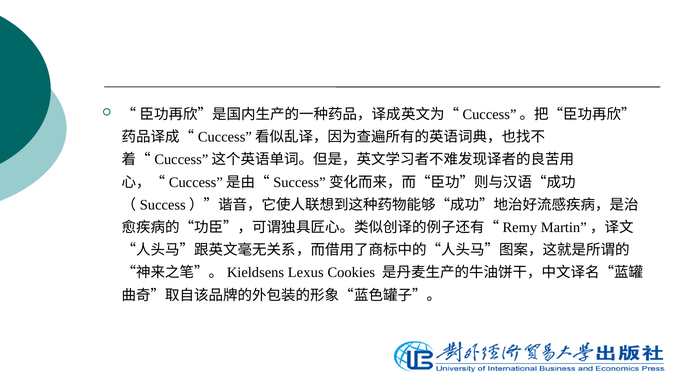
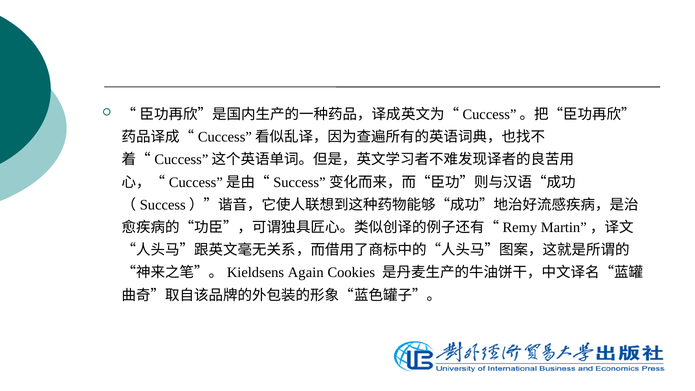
Lexus: Lexus -> Again
